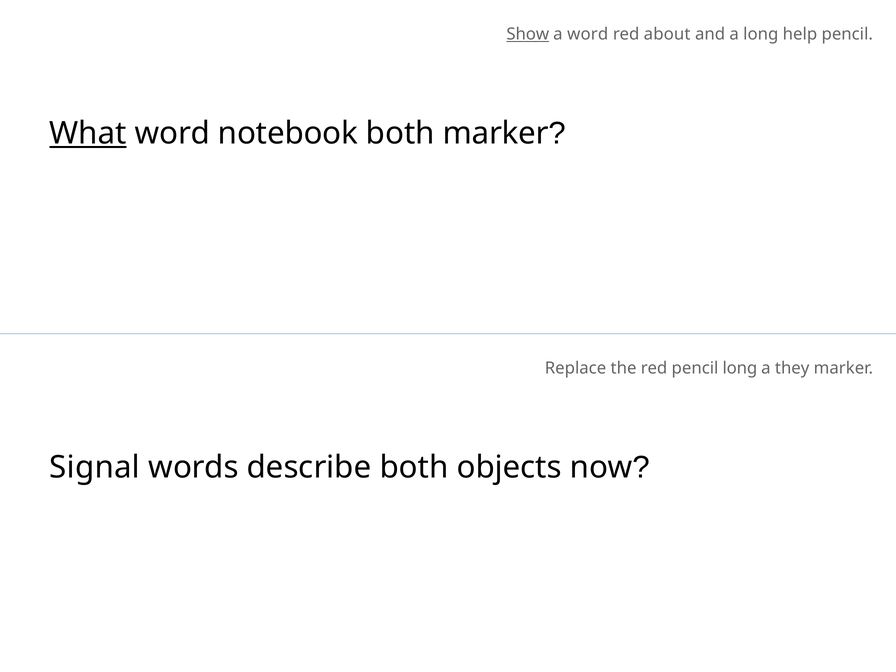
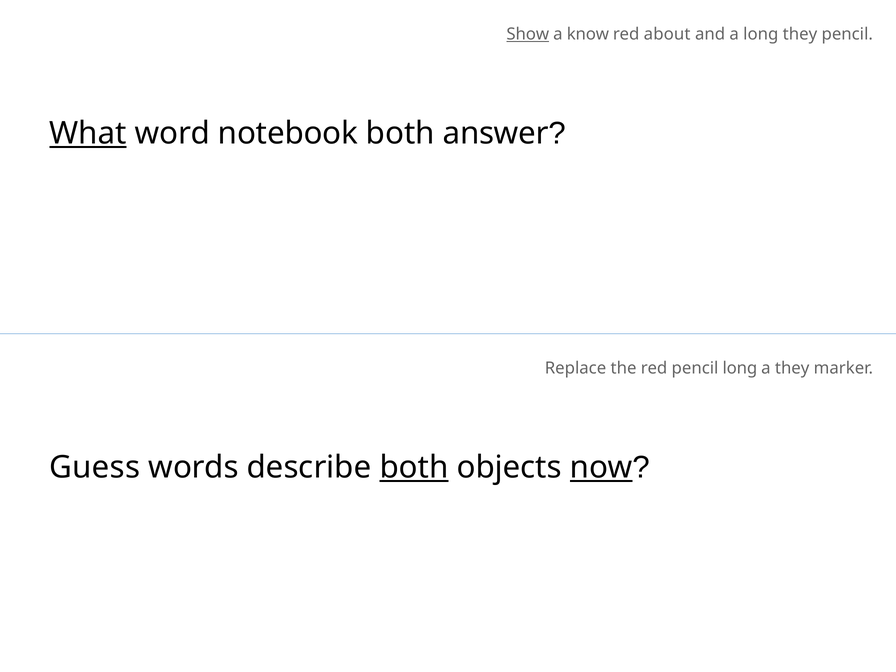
a word: word -> know
long help: help -> they
both marker: marker -> answer
Signal: Signal -> Guess
both at (414, 467) underline: none -> present
now underline: none -> present
